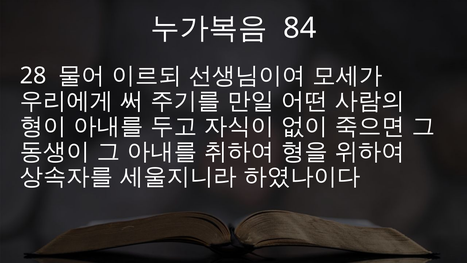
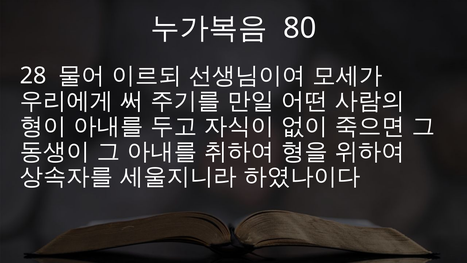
84: 84 -> 80
